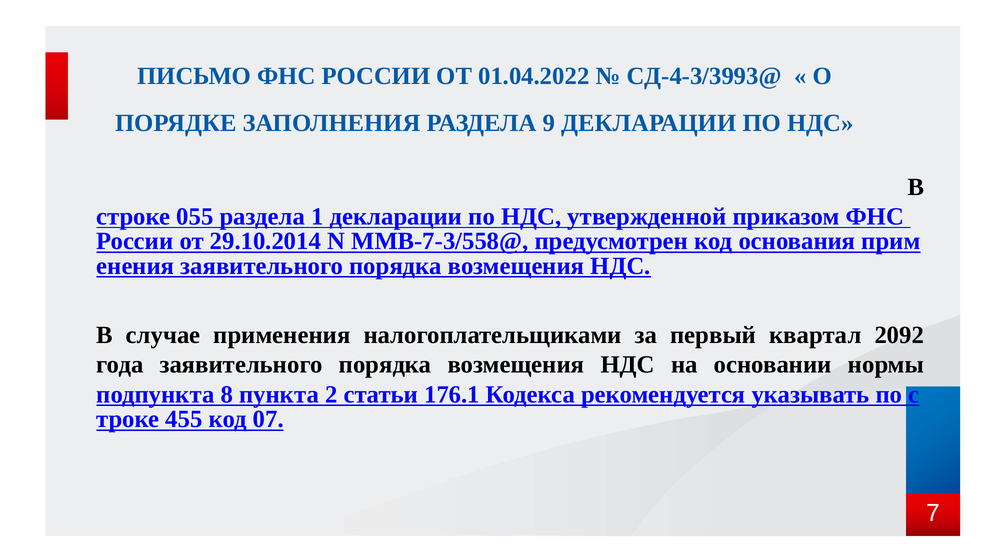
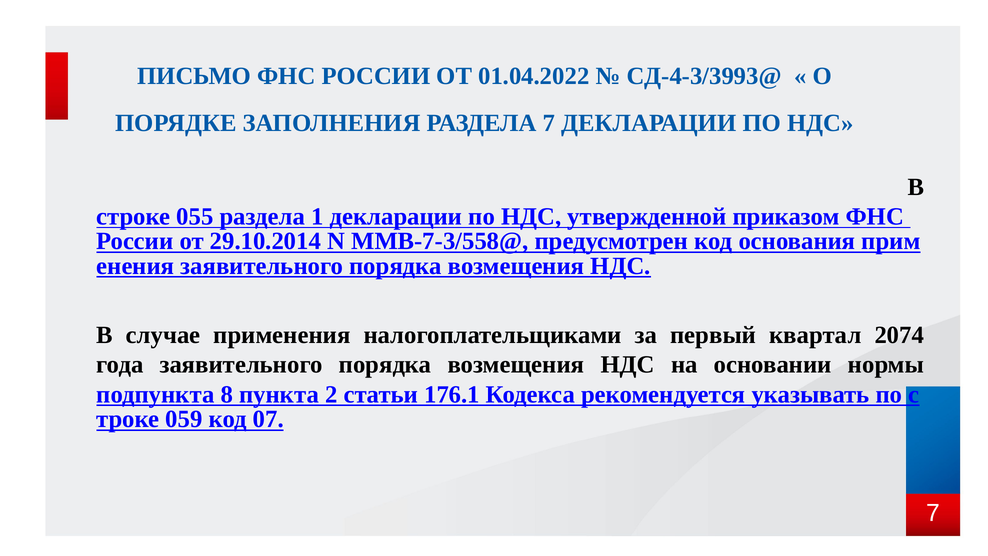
РАЗДЕЛА 9: 9 -> 7
2092: 2092 -> 2074
455: 455 -> 059
